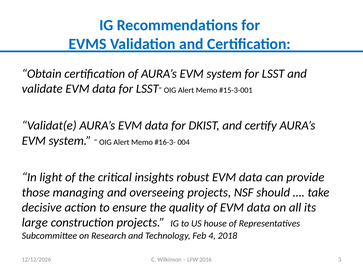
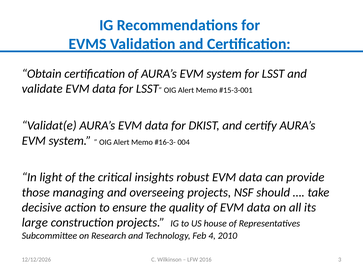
2018: 2018 -> 2010
